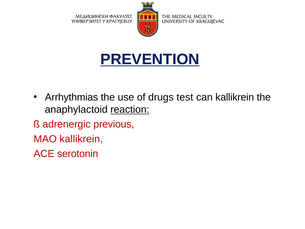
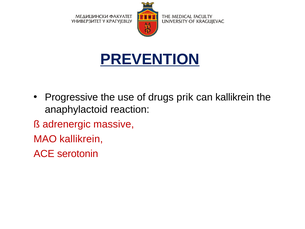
Arrhythmias: Arrhythmias -> Progressive
test: test -> prik
reaction underline: present -> none
previous: previous -> massive
